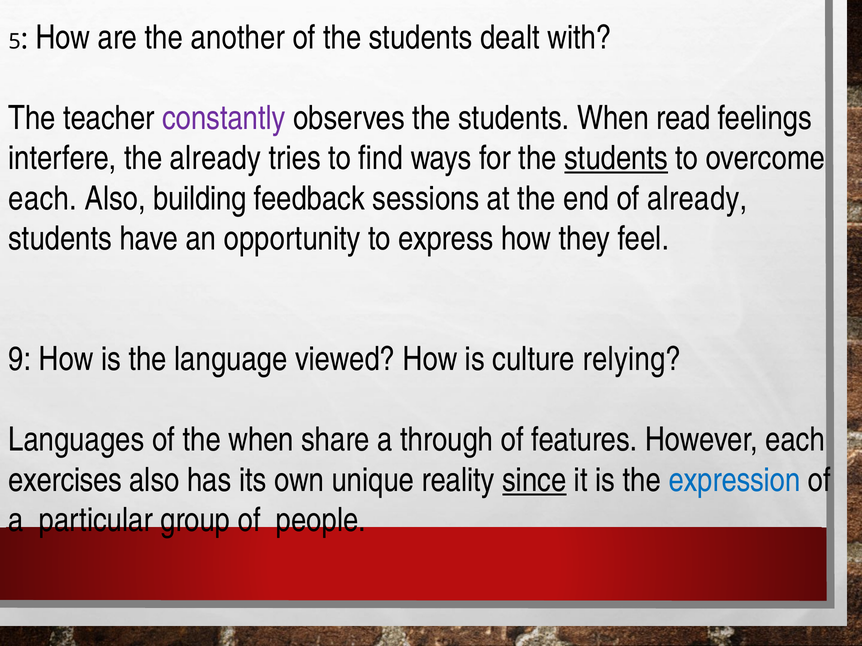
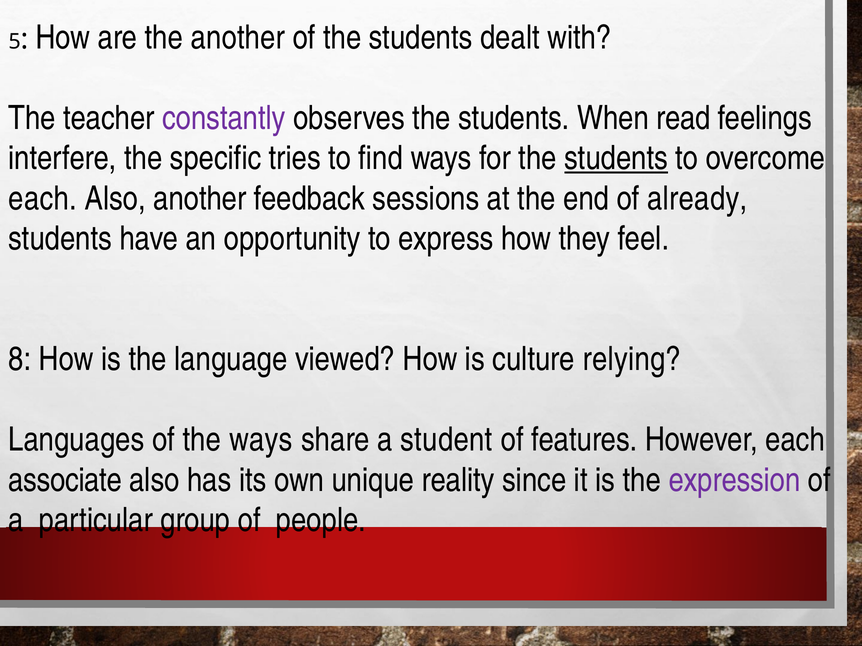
the already: already -> specific
Also building: building -> another
9: 9 -> 8
the when: when -> ways
through: through -> student
exercises: exercises -> associate
since underline: present -> none
expression colour: blue -> purple
